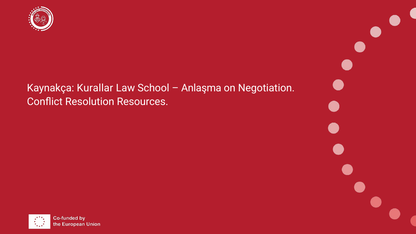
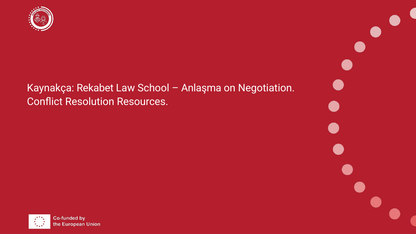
Kurallar: Kurallar -> Rekabet
